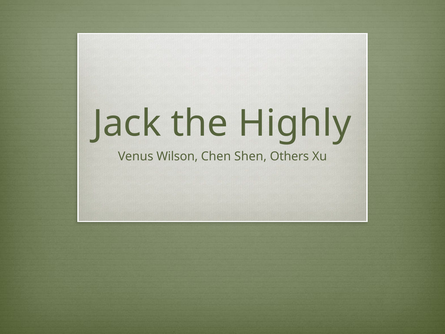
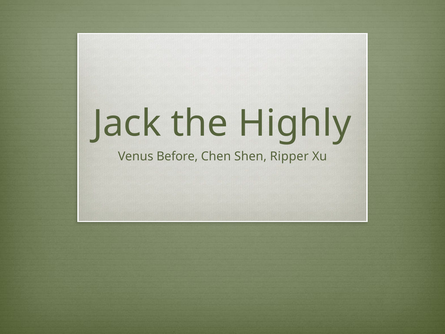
Wilson: Wilson -> Before
Others: Others -> Ripper
